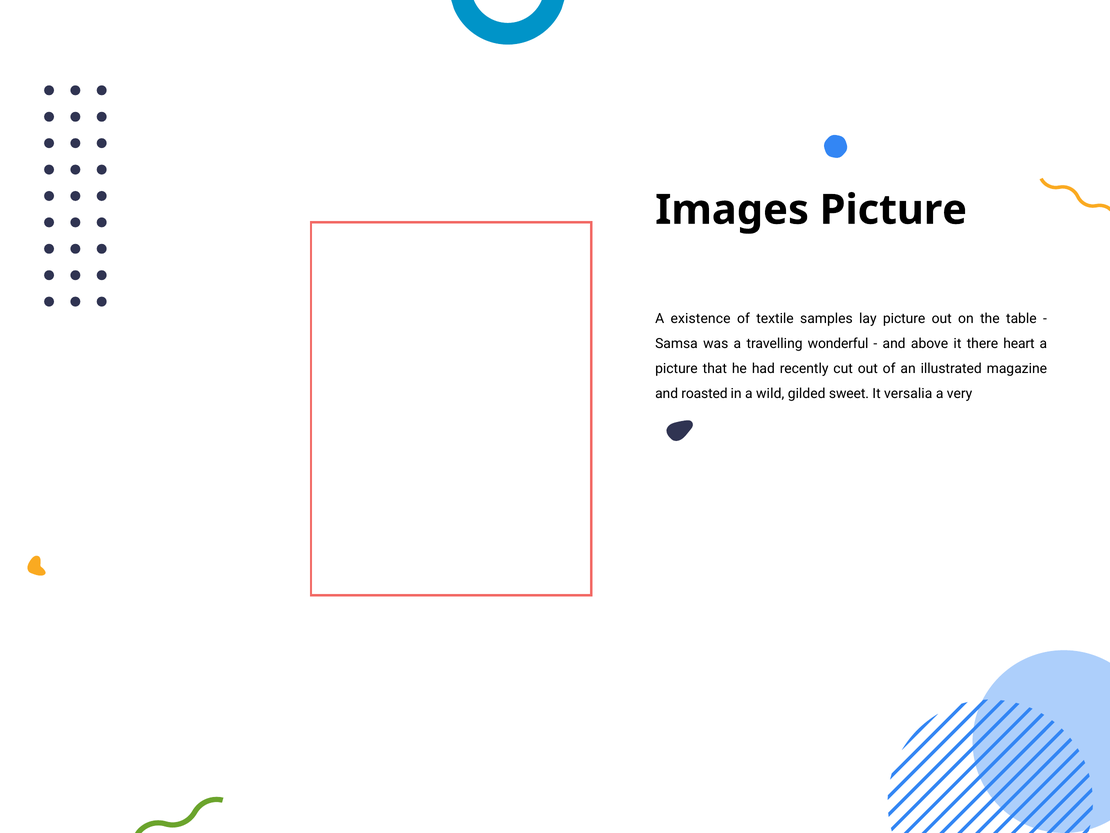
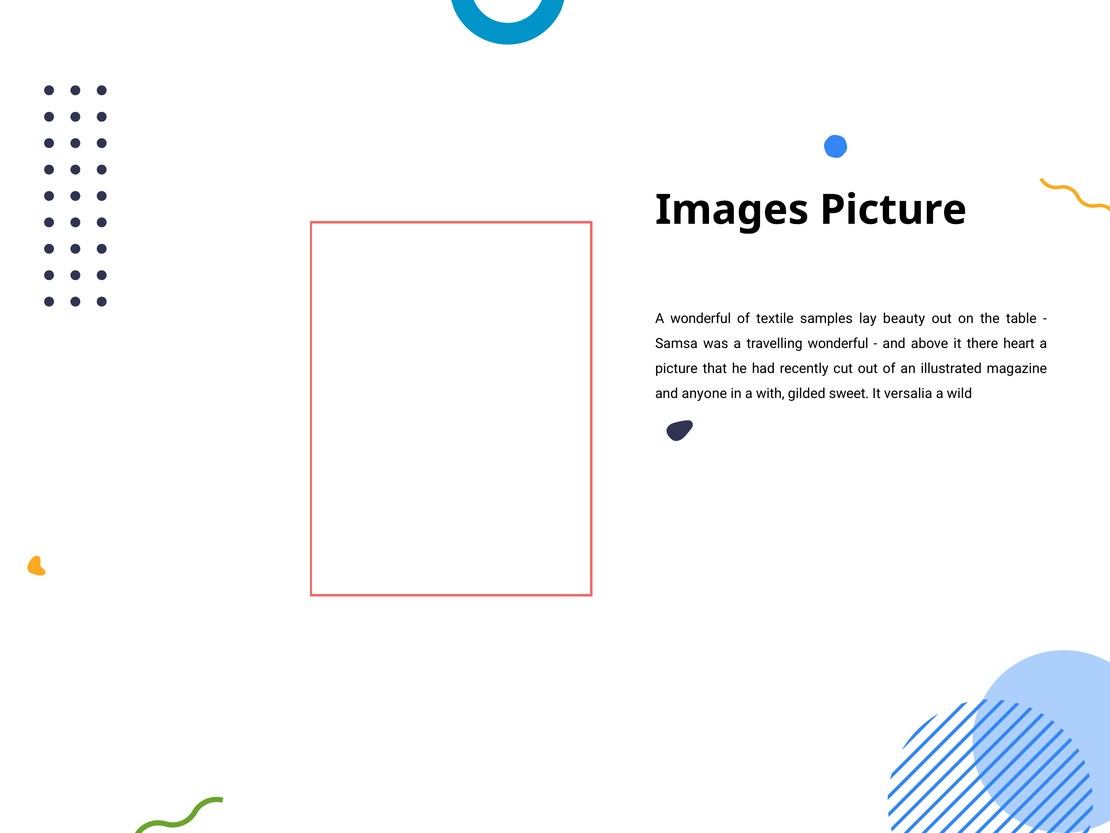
A existence: existence -> wonderful
lay picture: picture -> beauty
roasted: roasted -> anyone
wild: wild -> with
very: very -> wild
